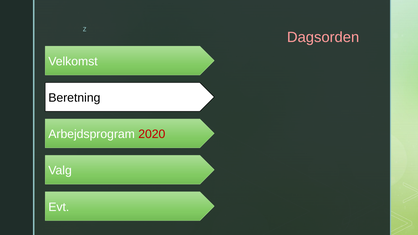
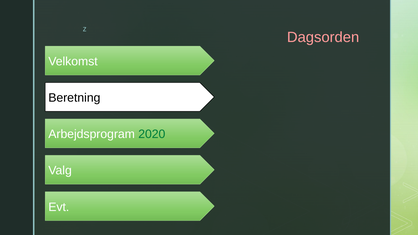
2020 colour: red -> green
